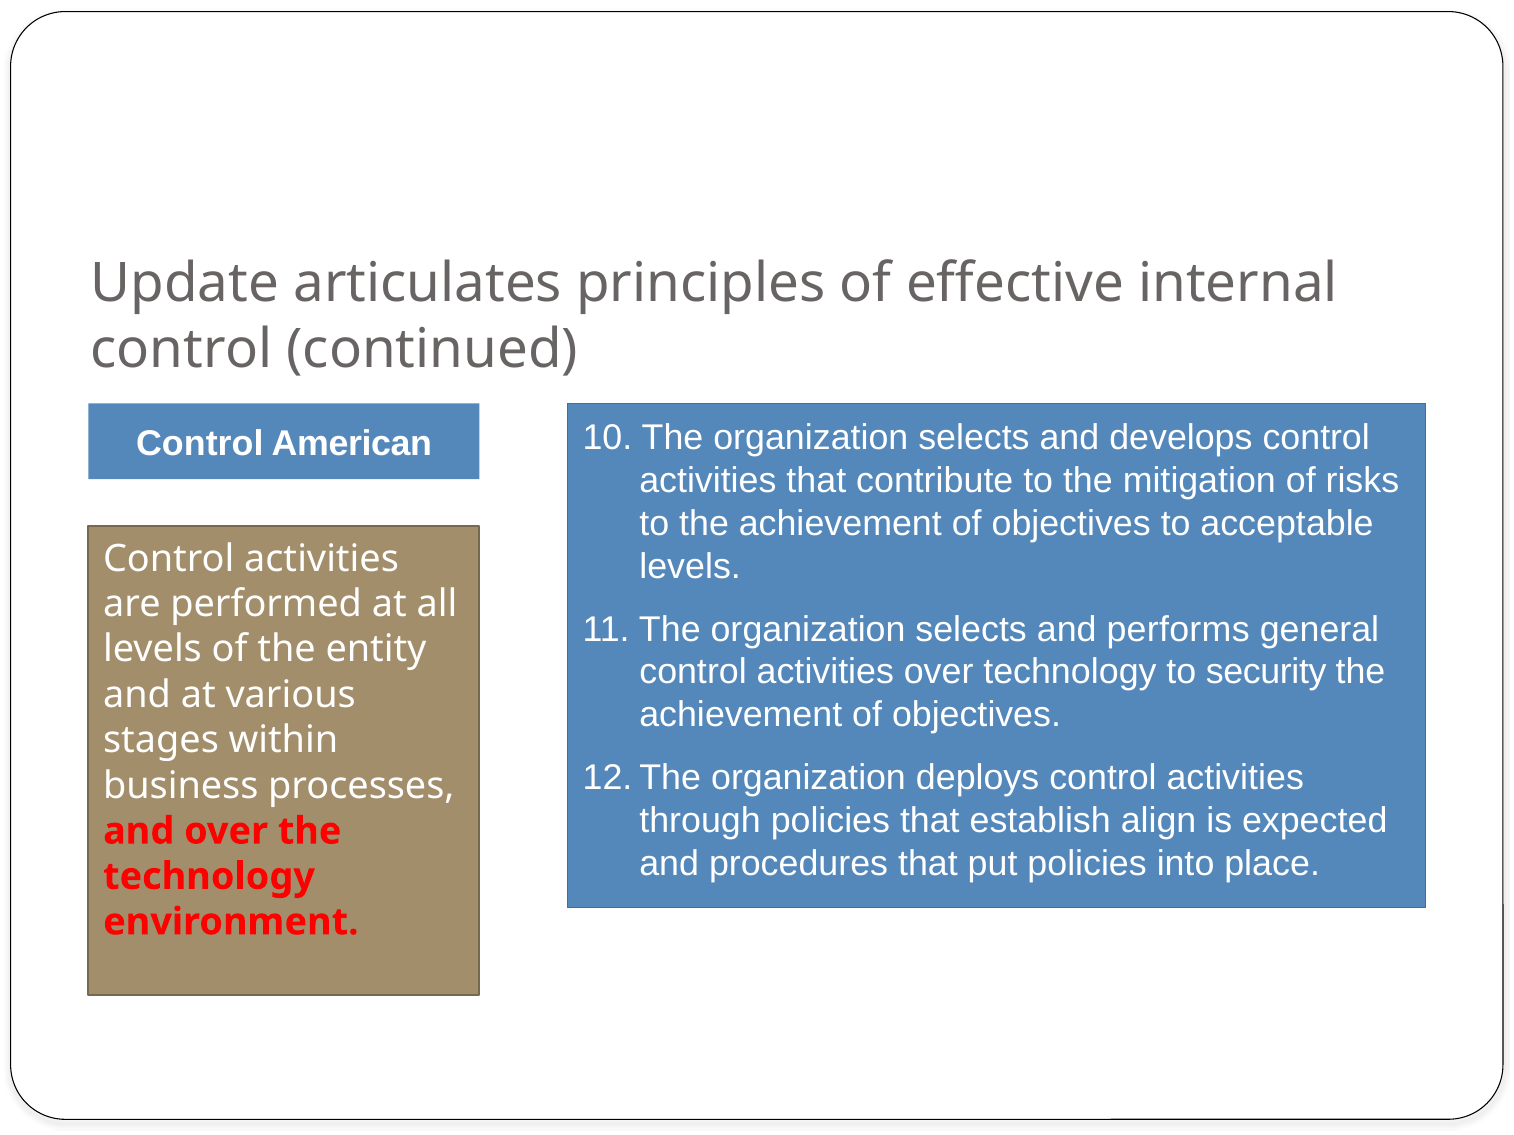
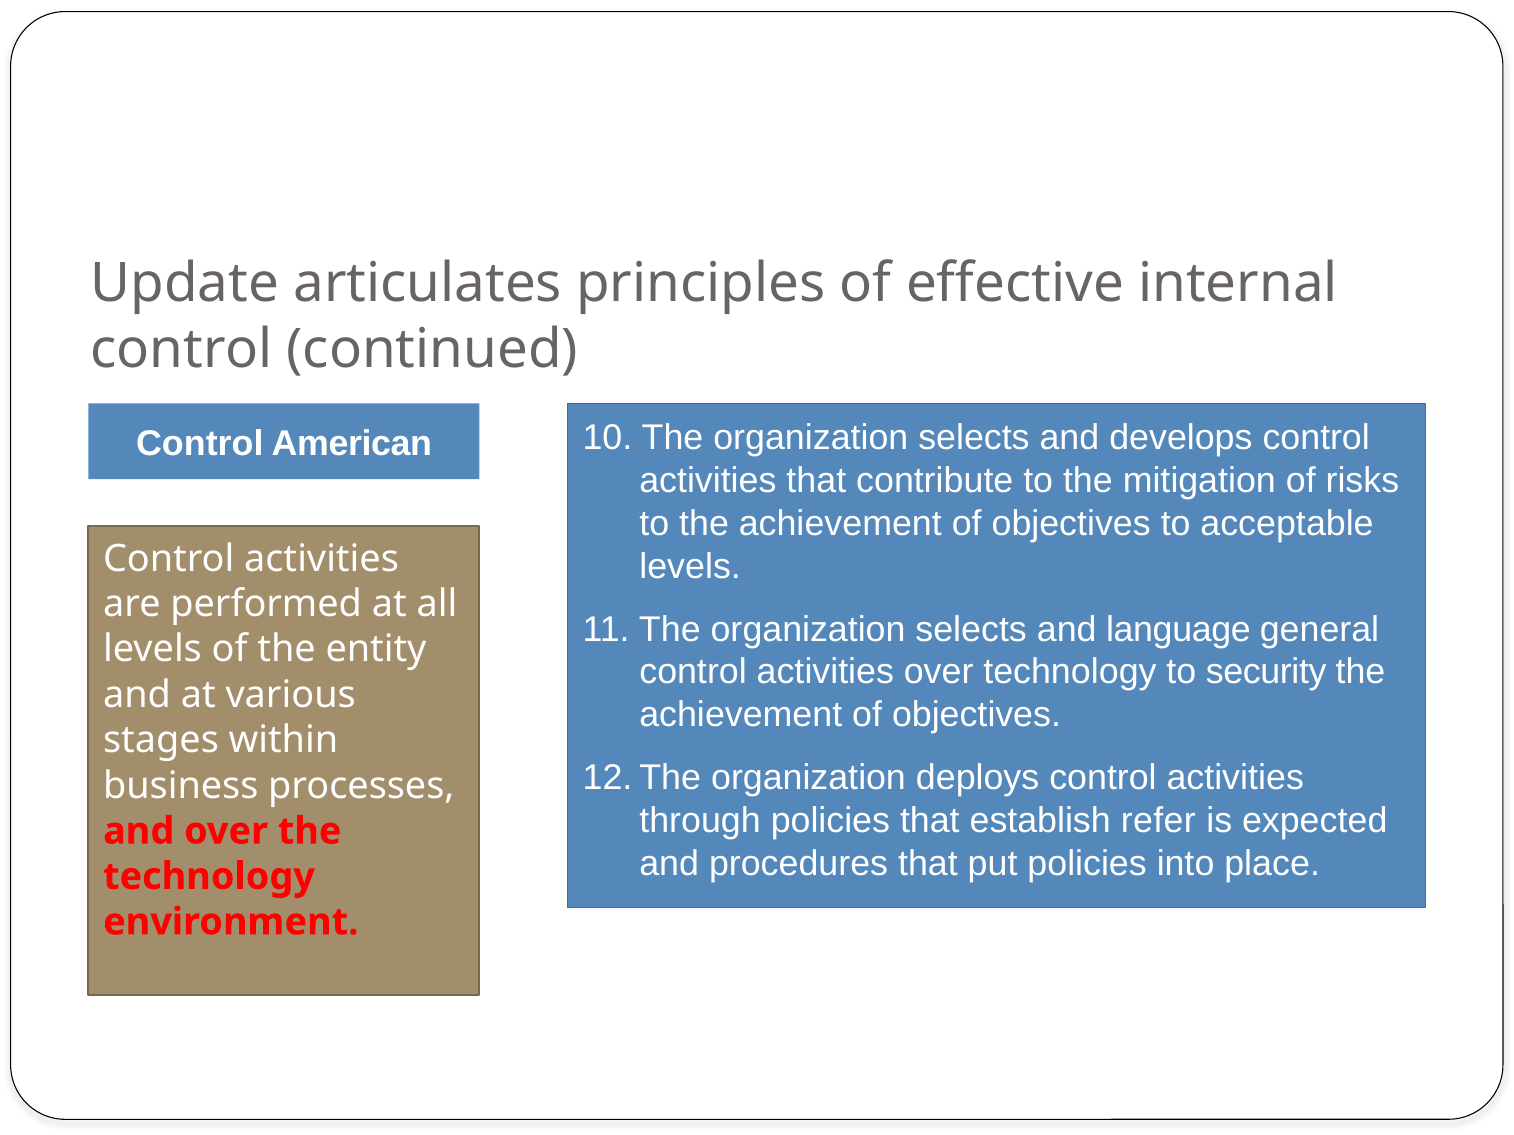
performs: performs -> language
align: align -> refer
